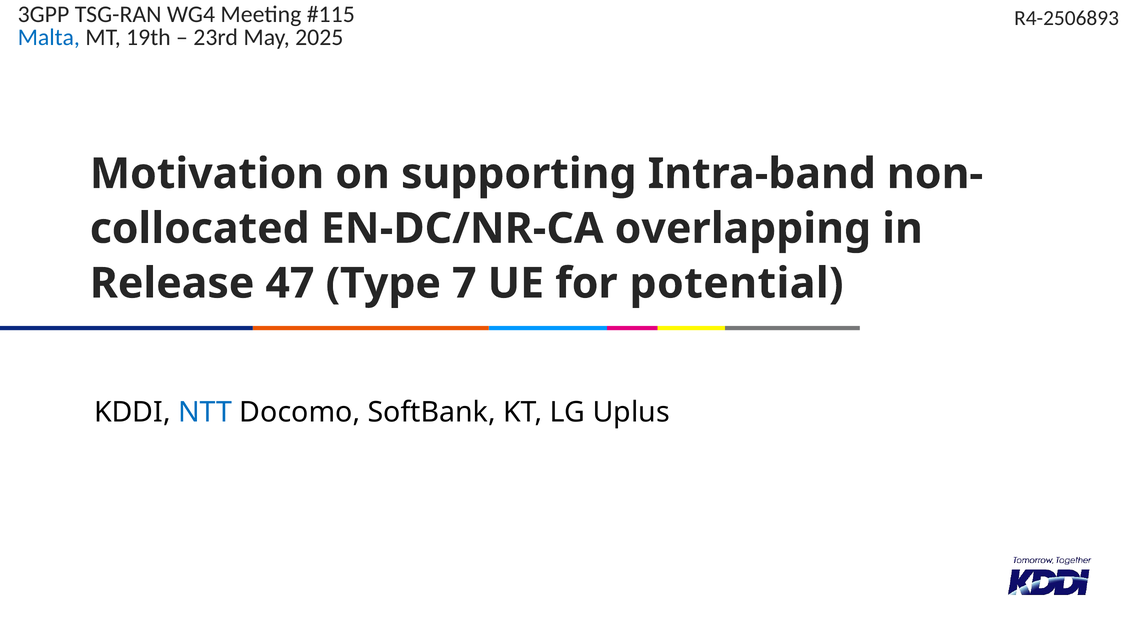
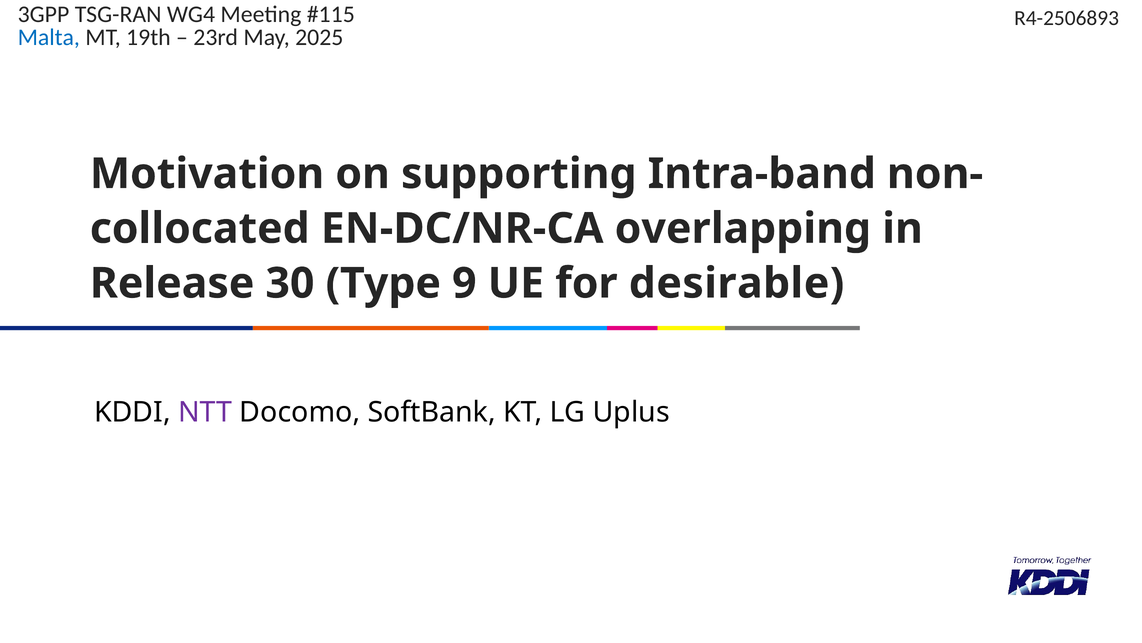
47: 47 -> 30
7: 7 -> 9
potential: potential -> desirable
NTT colour: blue -> purple
